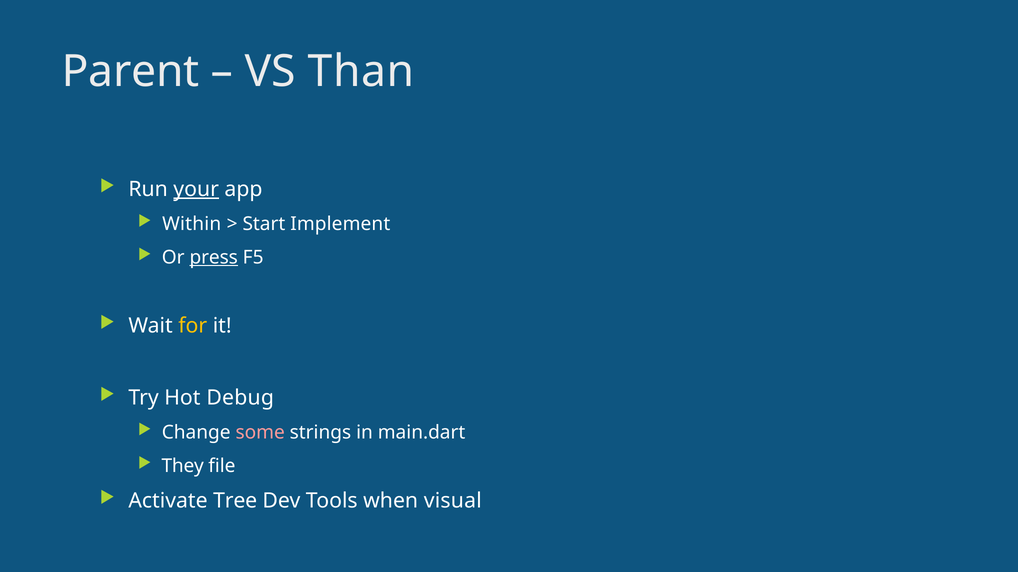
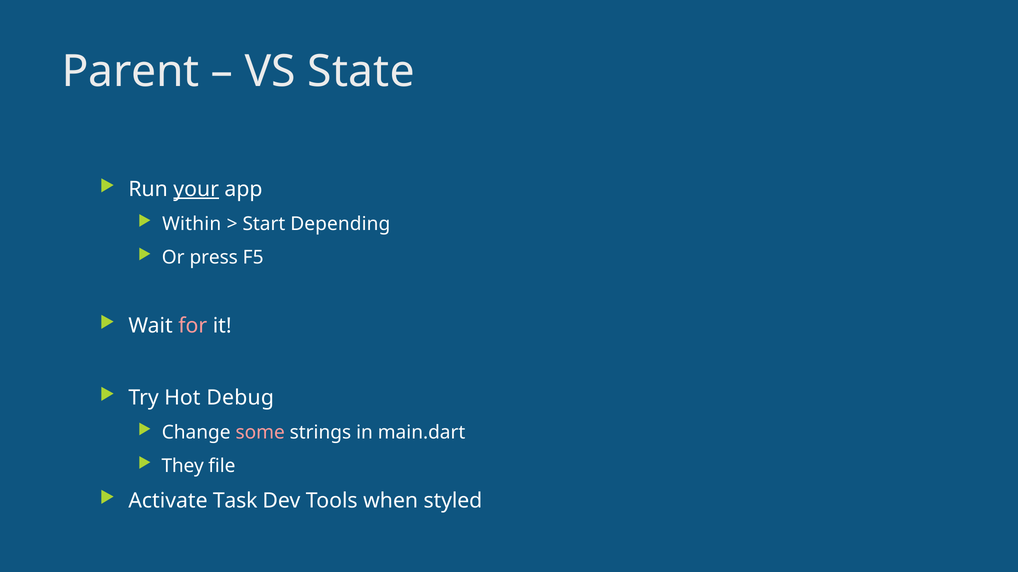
Than: Than -> State
Implement: Implement -> Depending
press underline: present -> none
for colour: yellow -> pink
Tree: Tree -> Task
visual: visual -> styled
